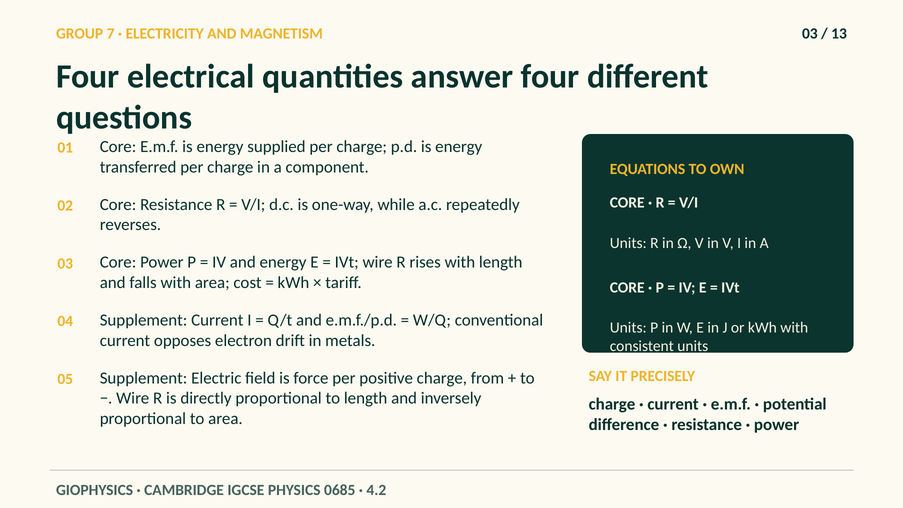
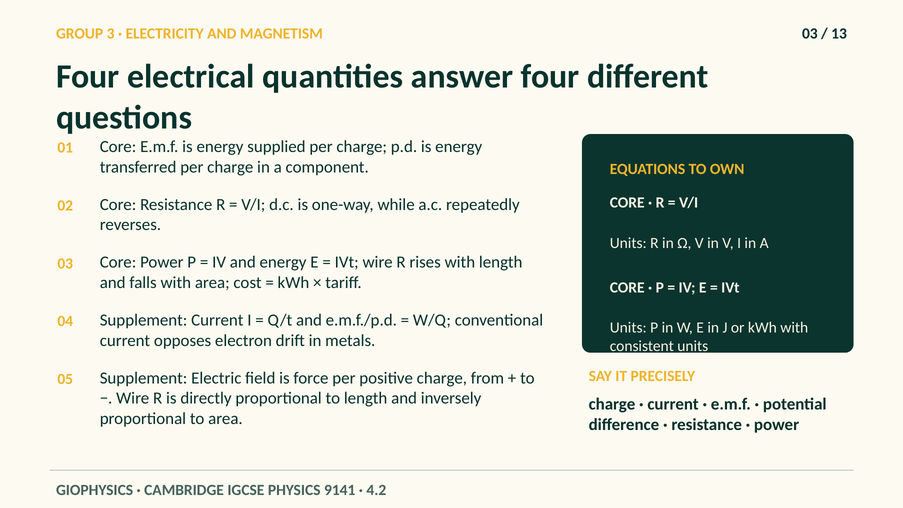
7: 7 -> 3
0685: 0685 -> 9141
